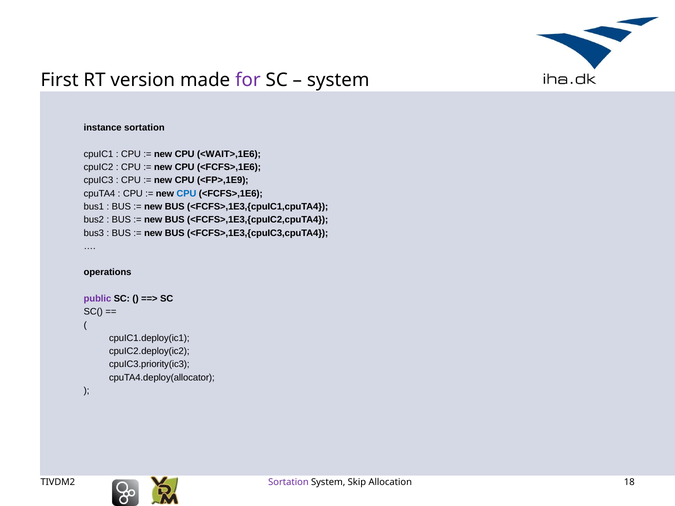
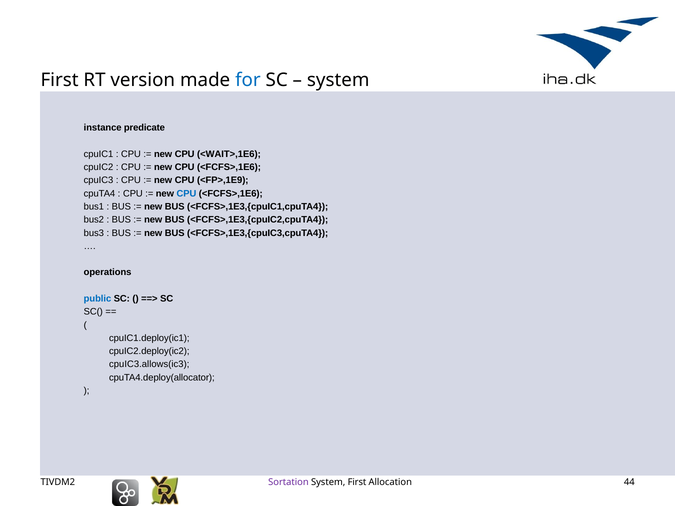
for colour: purple -> blue
instance sortation: sortation -> predicate
public colour: purple -> blue
cpuIC3.priority(ic3: cpuIC3.priority(ic3 -> cpuIC3.allows(ic3
System Skip: Skip -> First
18: 18 -> 44
